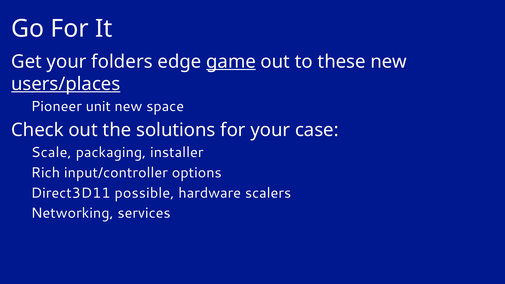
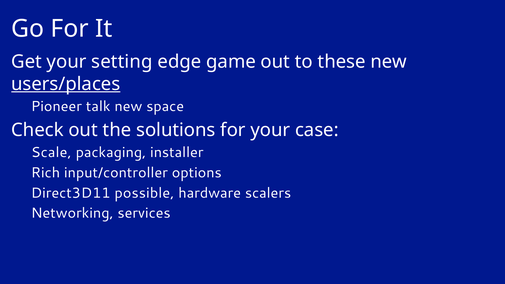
folders: folders -> setting
game underline: present -> none
unit: unit -> talk
